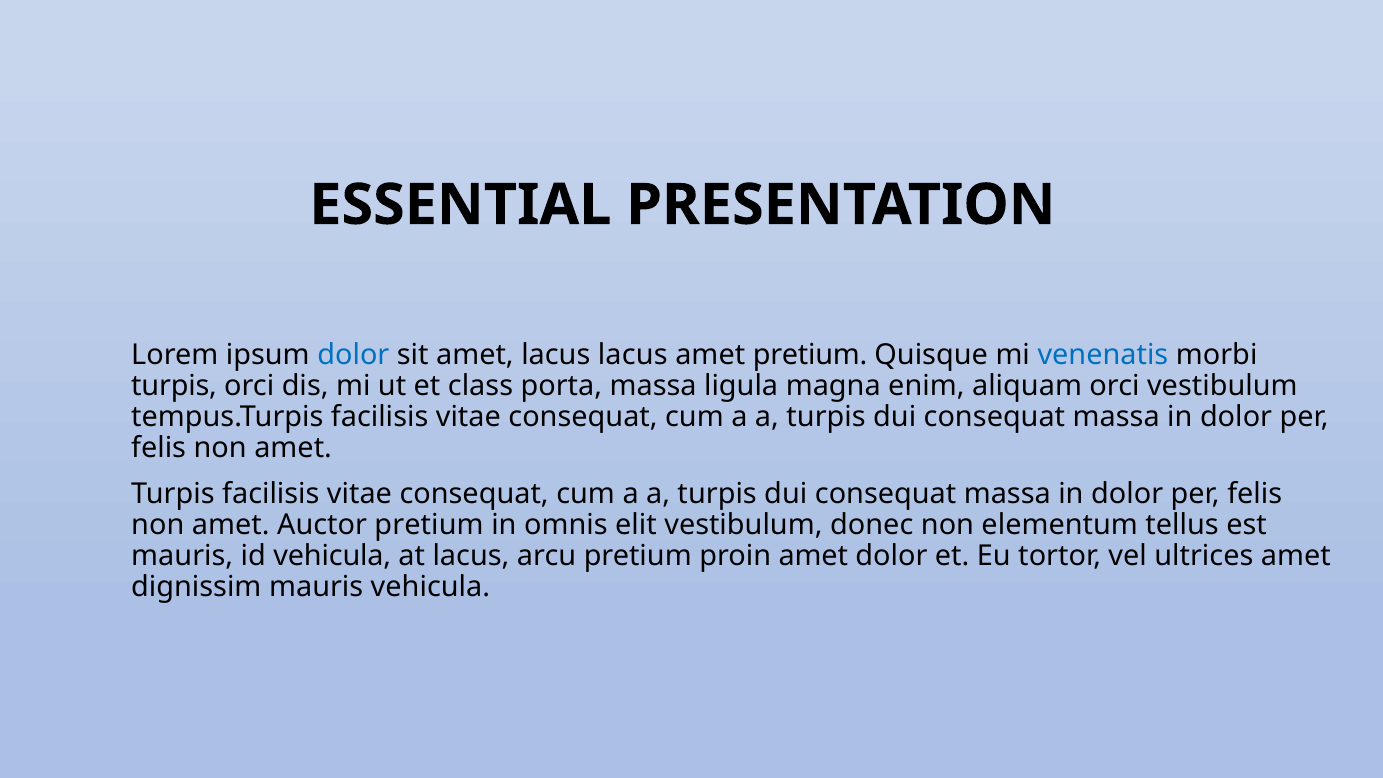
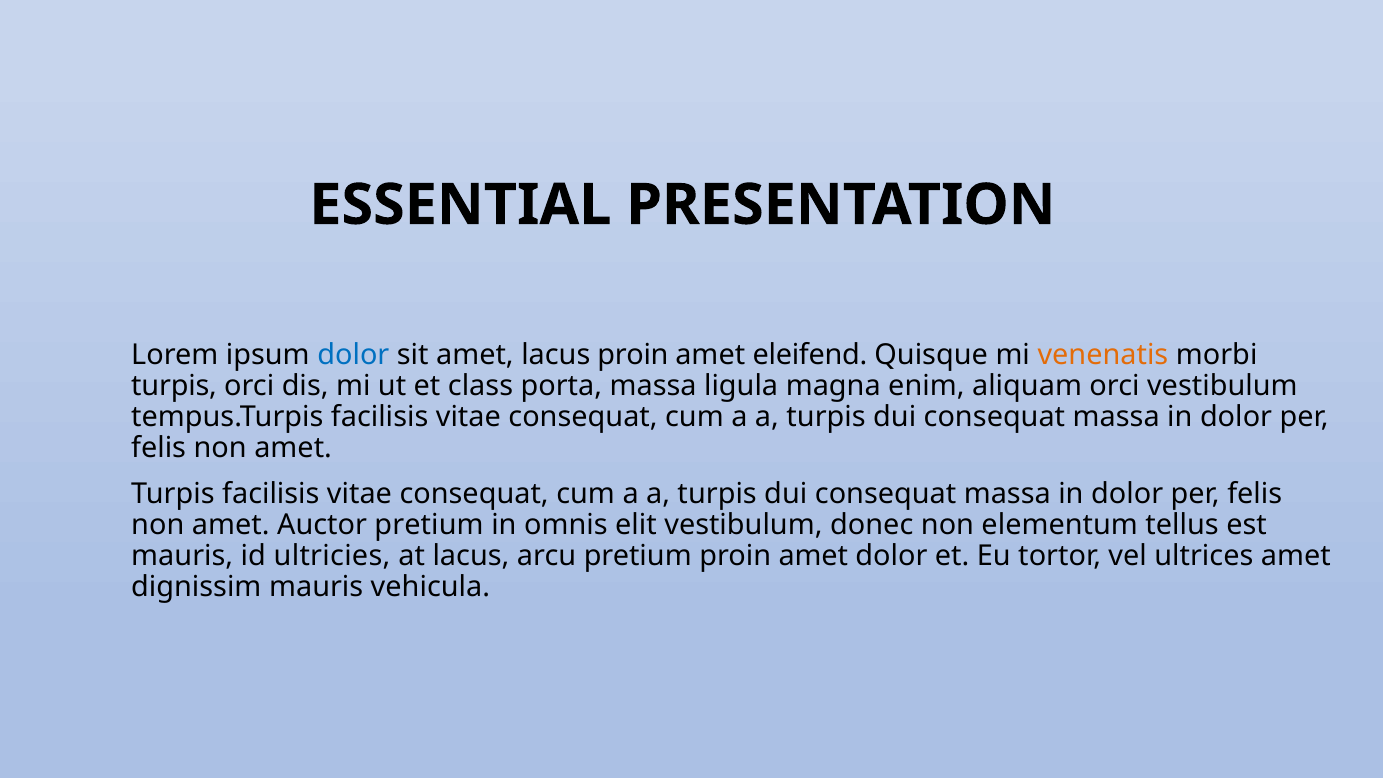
lacus lacus: lacus -> proin
amet pretium: pretium -> eleifend
venenatis colour: blue -> orange
id vehicula: vehicula -> ultricies
